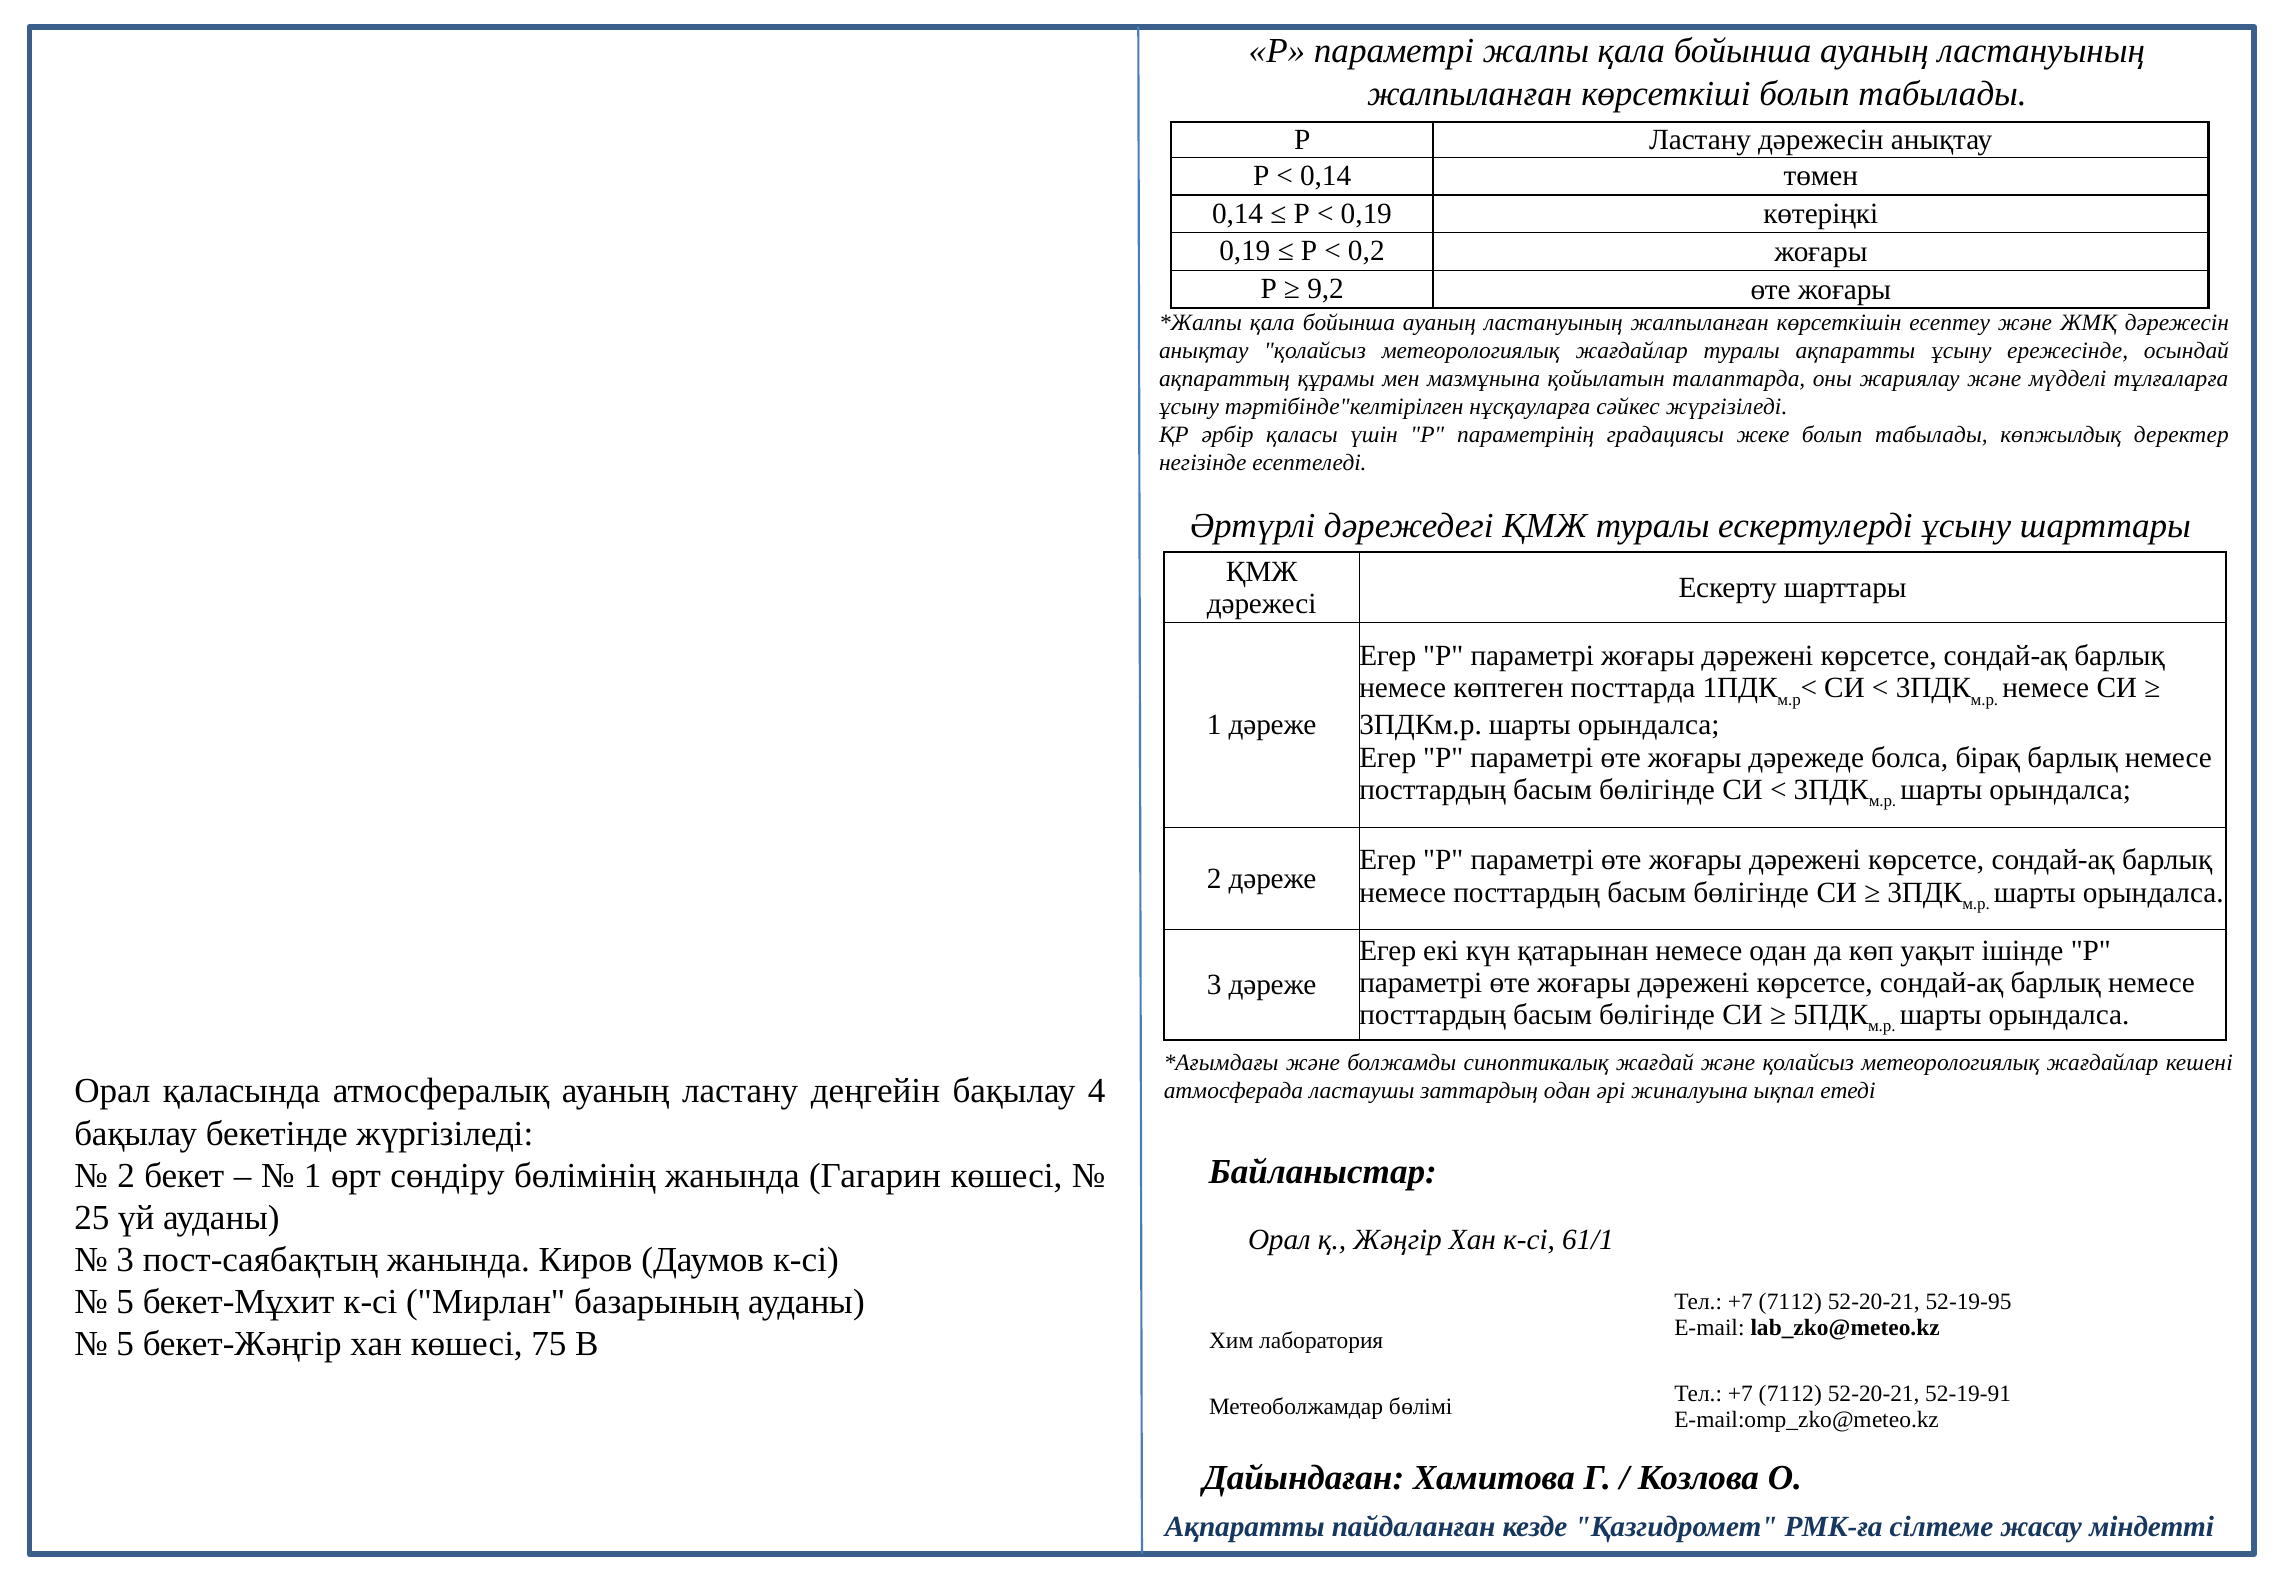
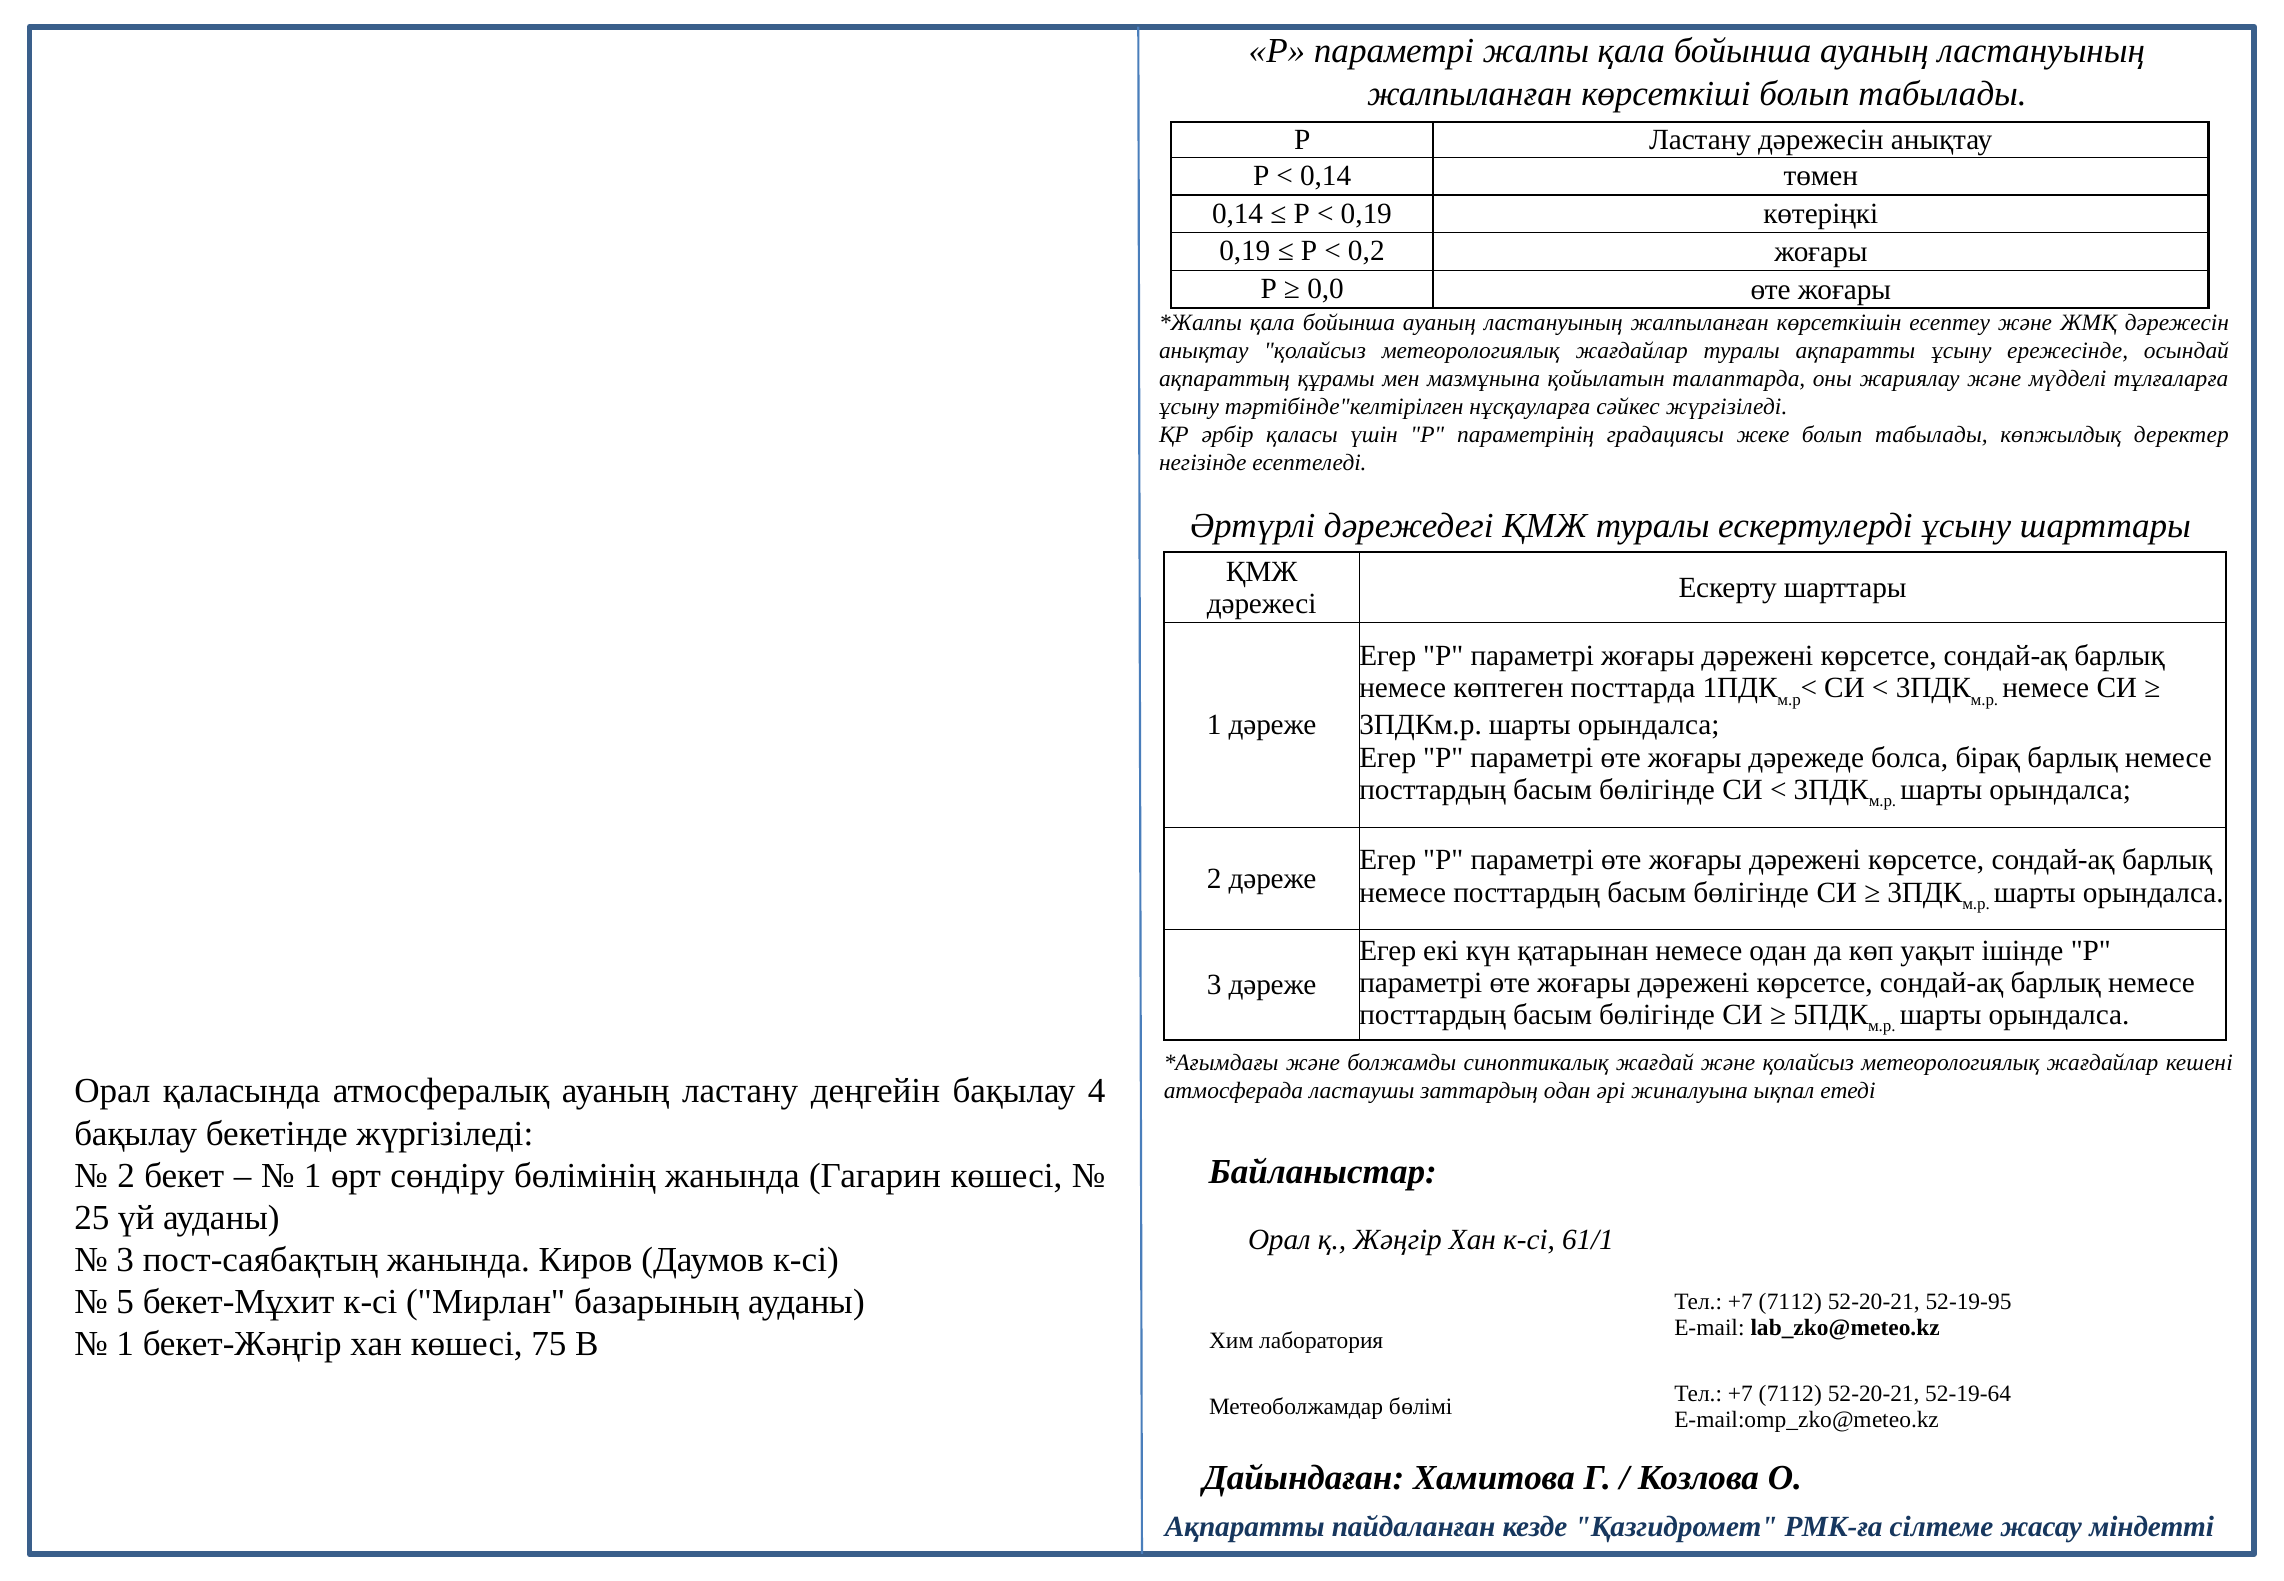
9,2: 9,2 -> 0,0
5 at (125, 1345): 5 -> 1
52-19-91: 52-19-91 -> 52-19-64
